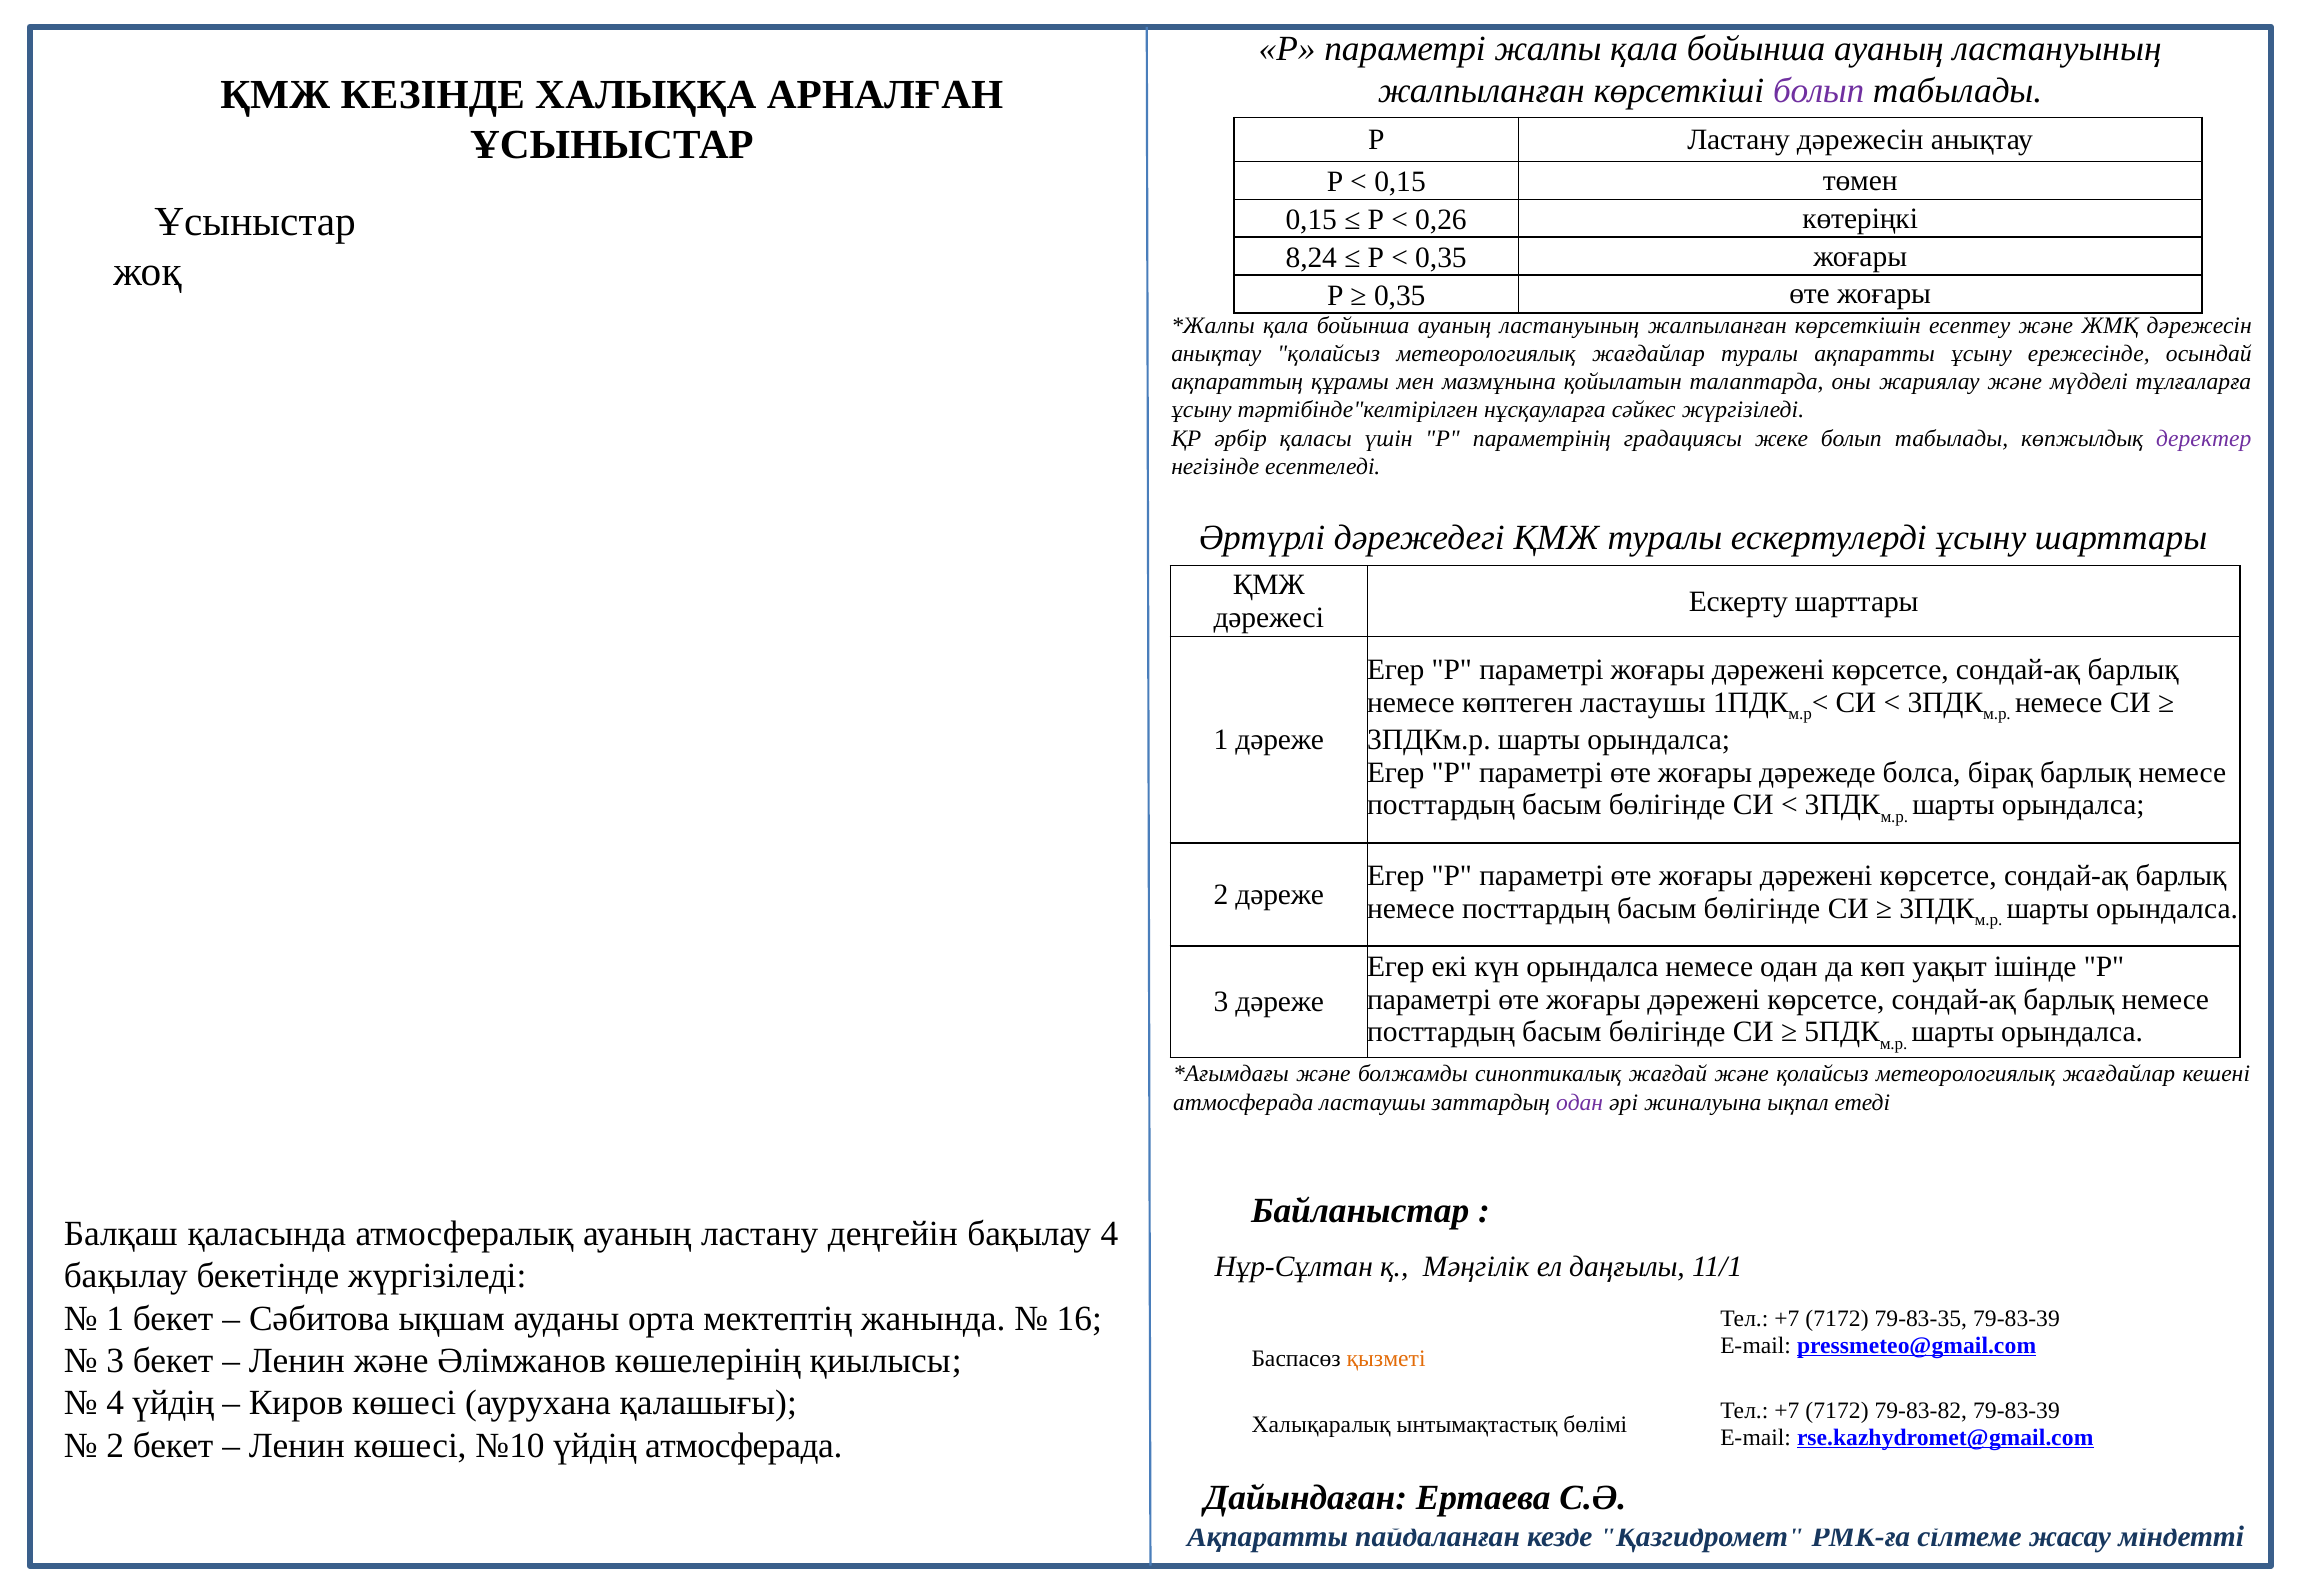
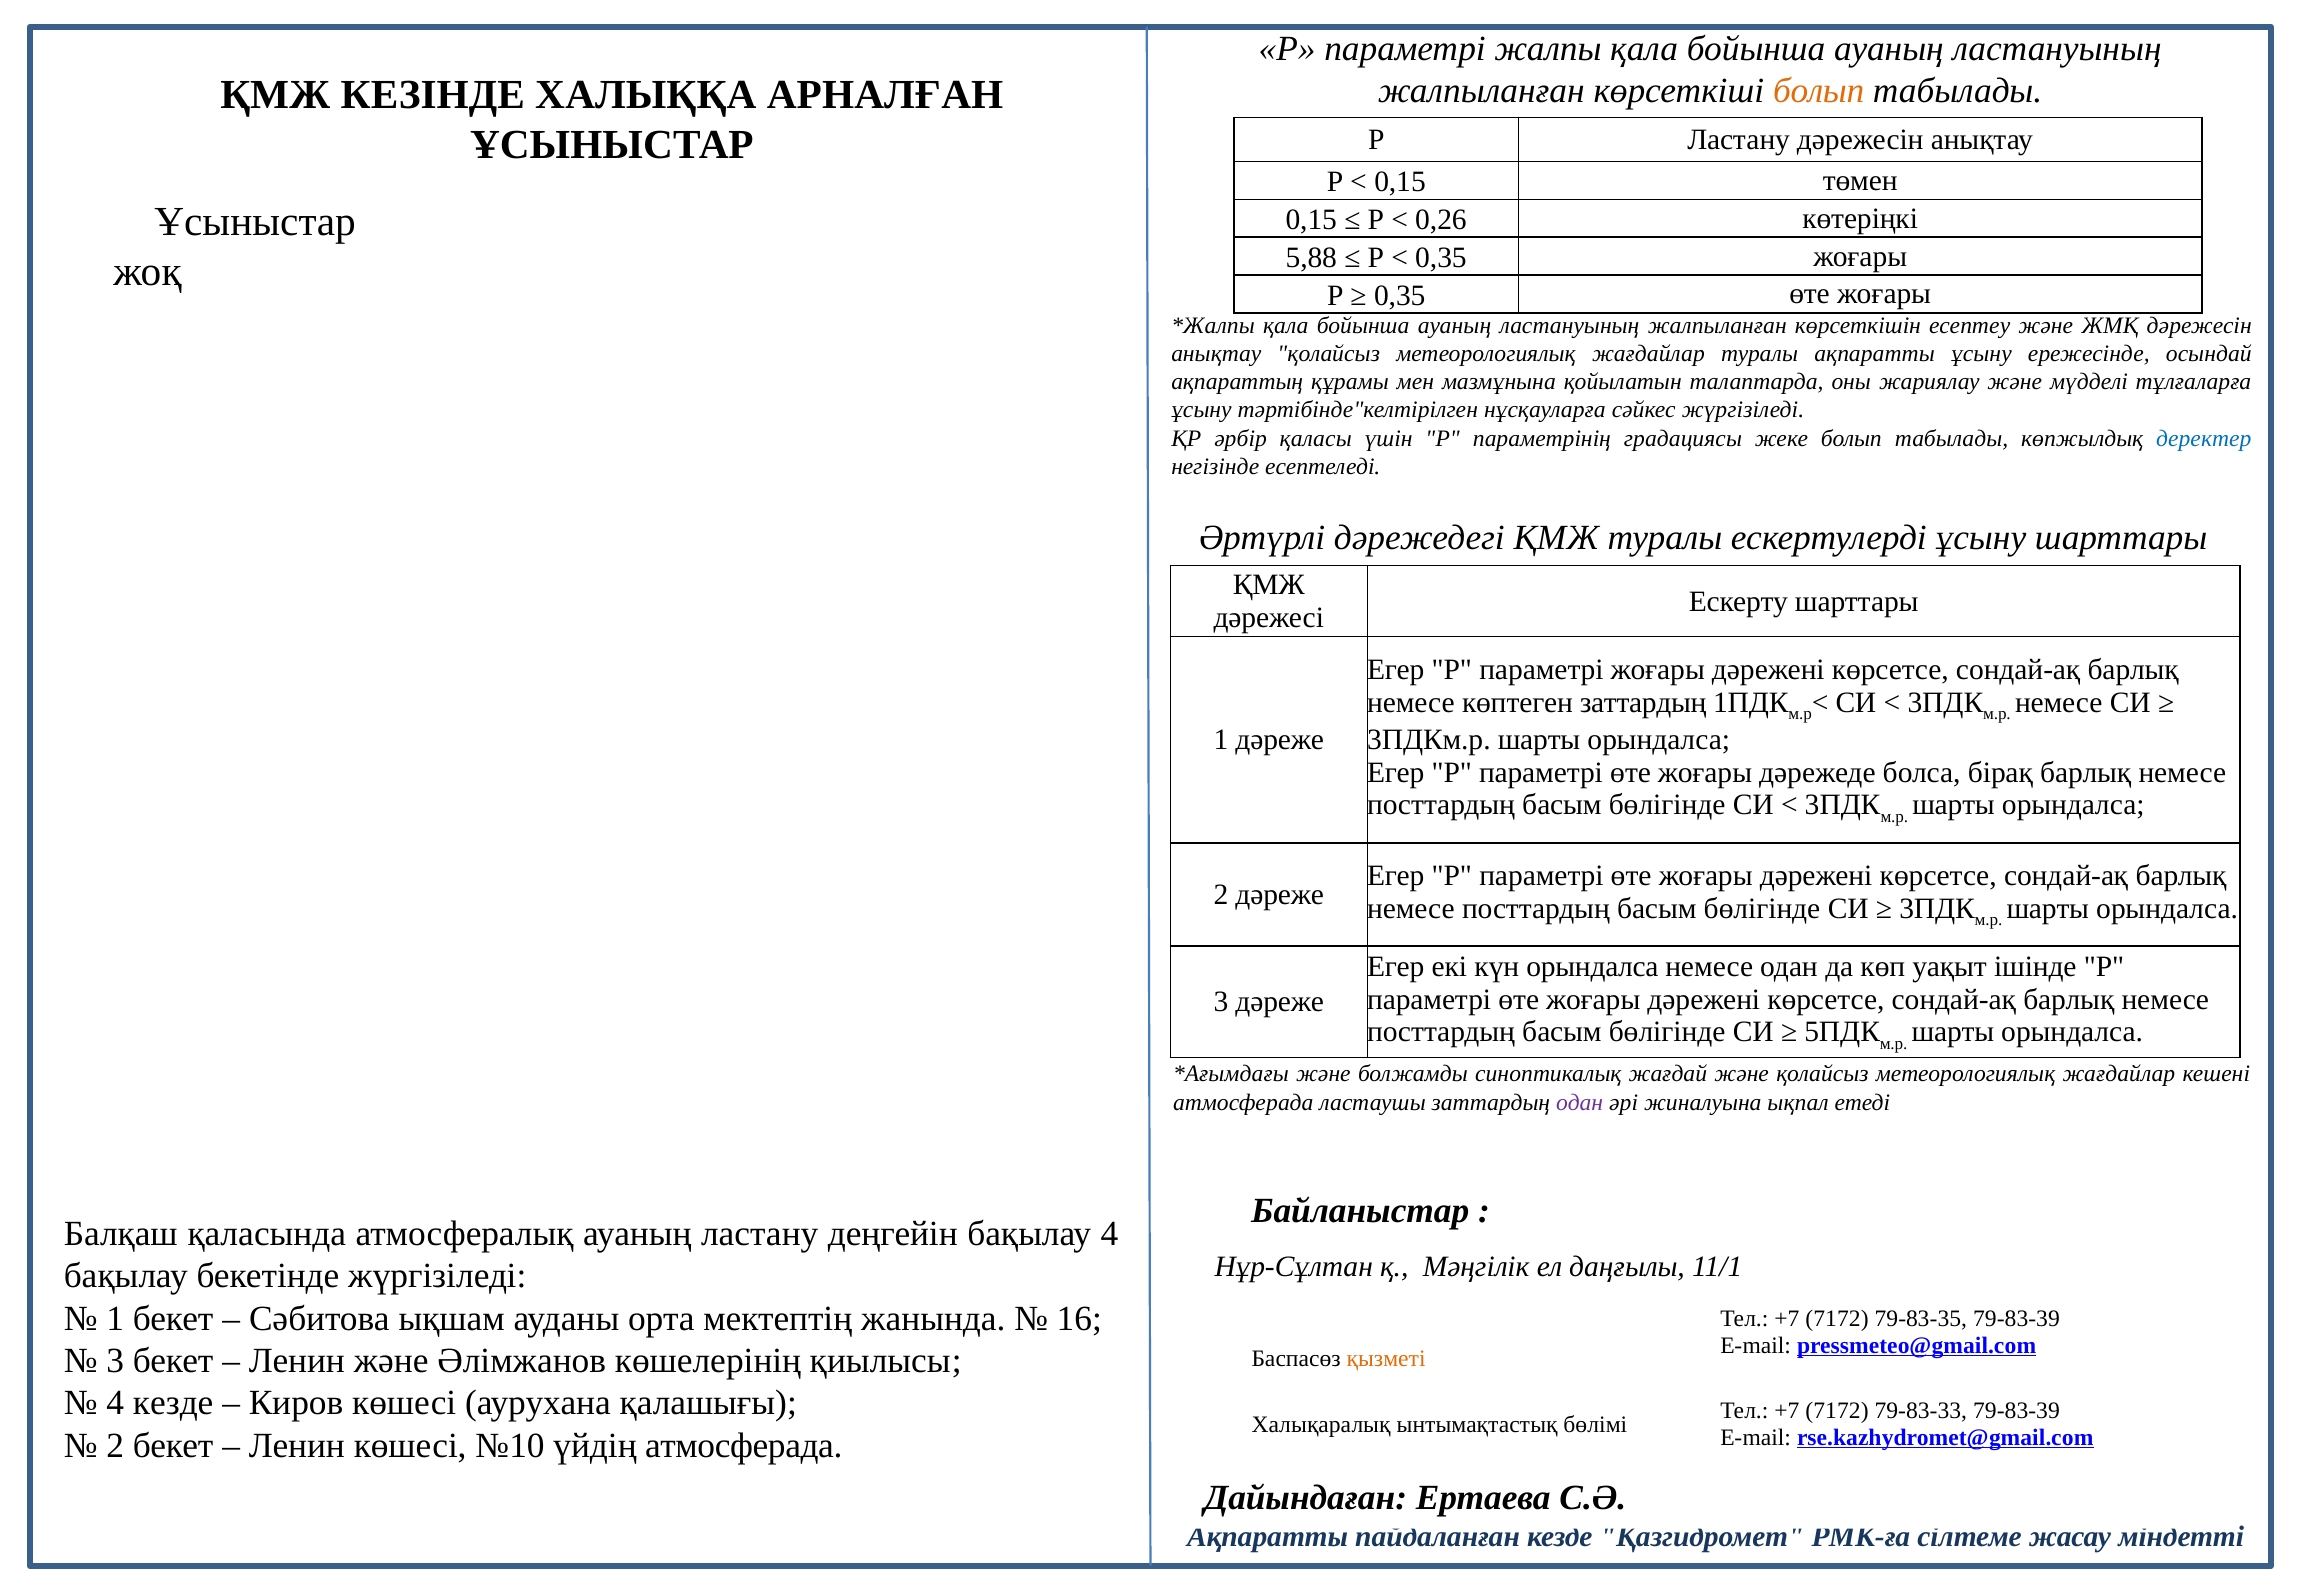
болып at (1819, 91) colour: purple -> orange
8,24: 8,24 -> 5,88
деректер colour: purple -> blue
көптеген ластаушы: ластаушы -> заттардың
4 үйдің: үйдің -> кезде
79-83-82: 79-83-82 -> 79-83-33
